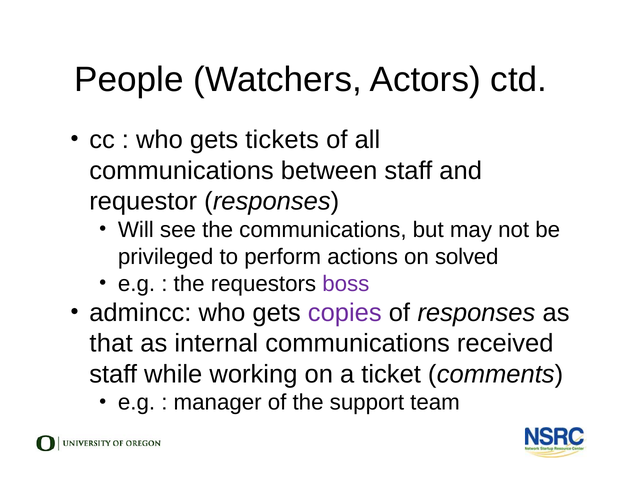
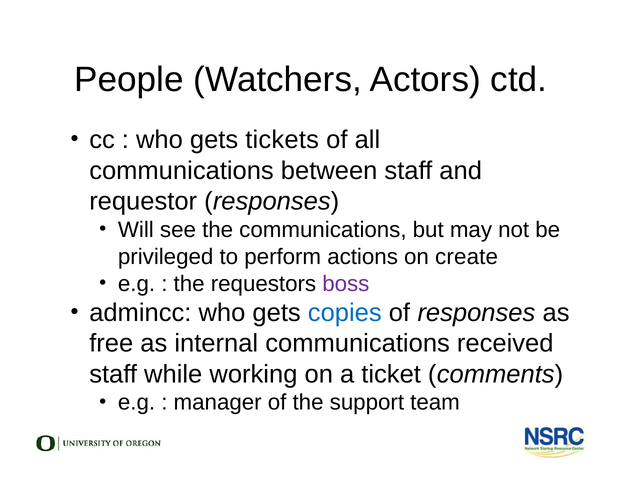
solved: solved -> create
copies colour: purple -> blue
that: that -> free
